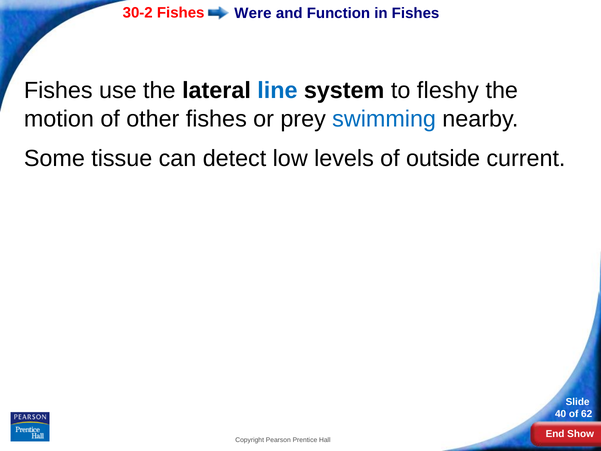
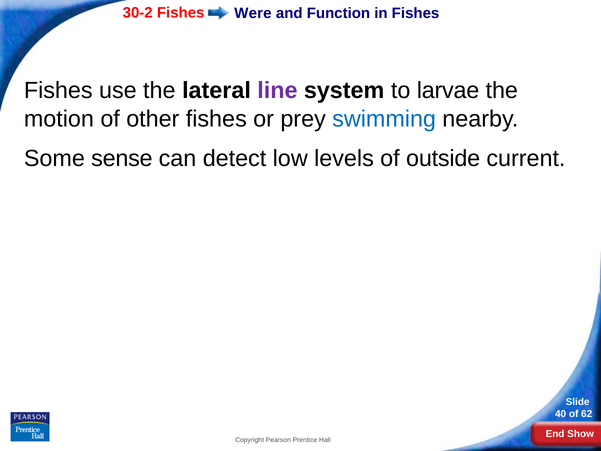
line colour: blue -> purple
fleshy: fleshy -> larvae
tissue: tissue -> sense
